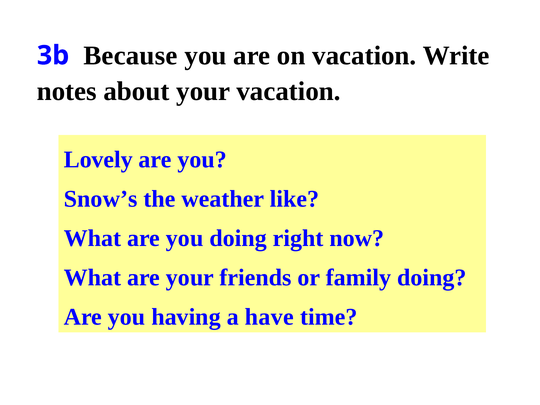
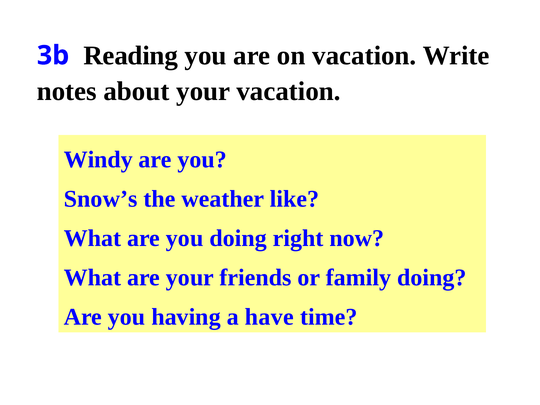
Because: Because -> Reading
Lovely: Lovely -> Windy
